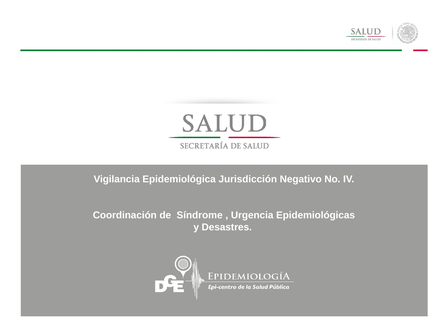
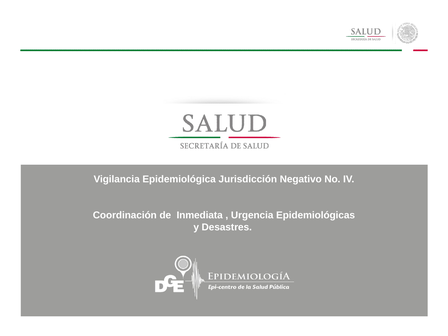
Síndrome: Síndrome -> Inmediata
